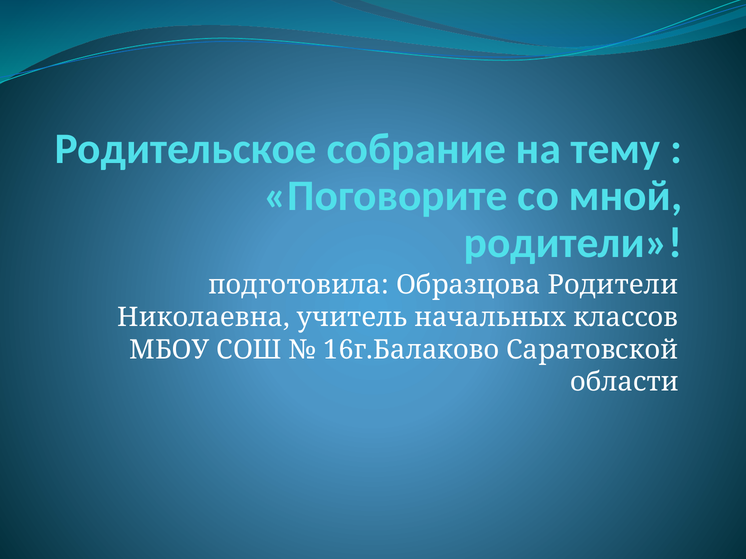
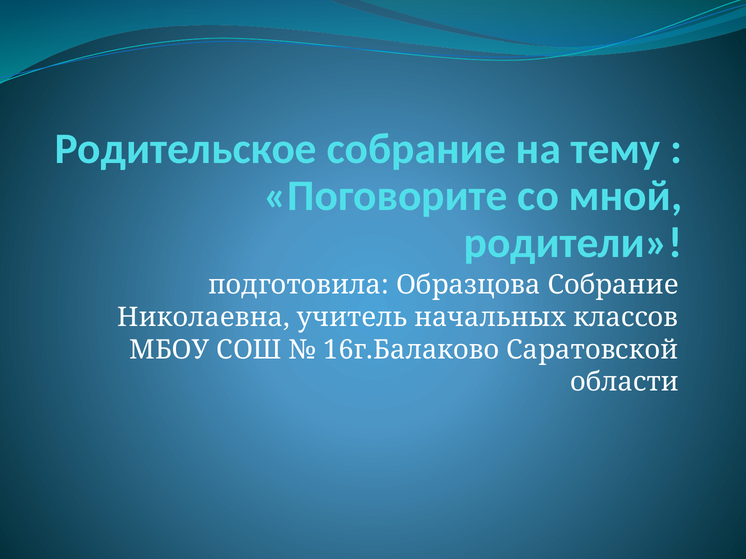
Образцова Родители: Родители -> Собрание
